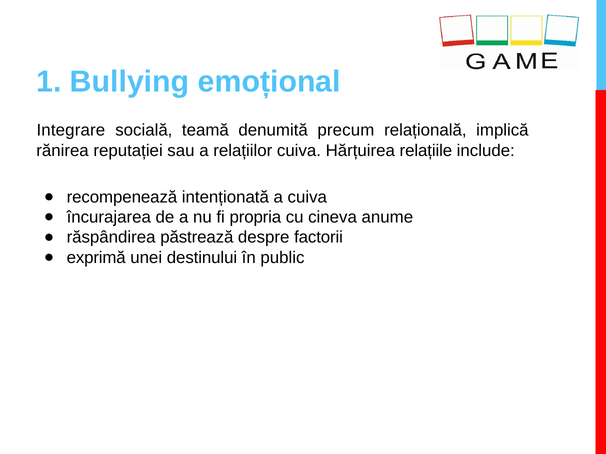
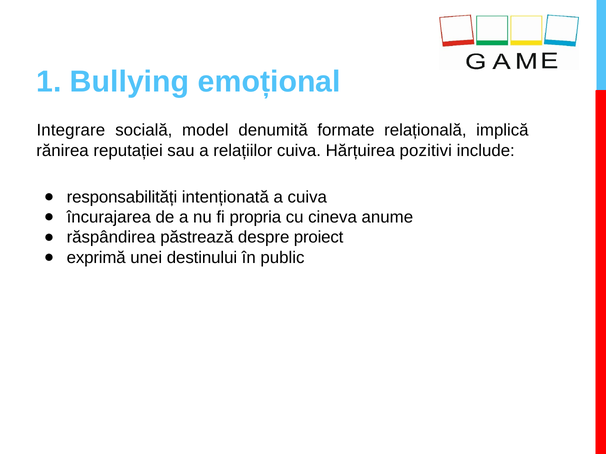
teamă: teamă -> model
precum: precum -> formate
relațiile: relațiile -> pozitivi
recompenează: recompenează -> responsabilități
factorii: factorii -> proiect
